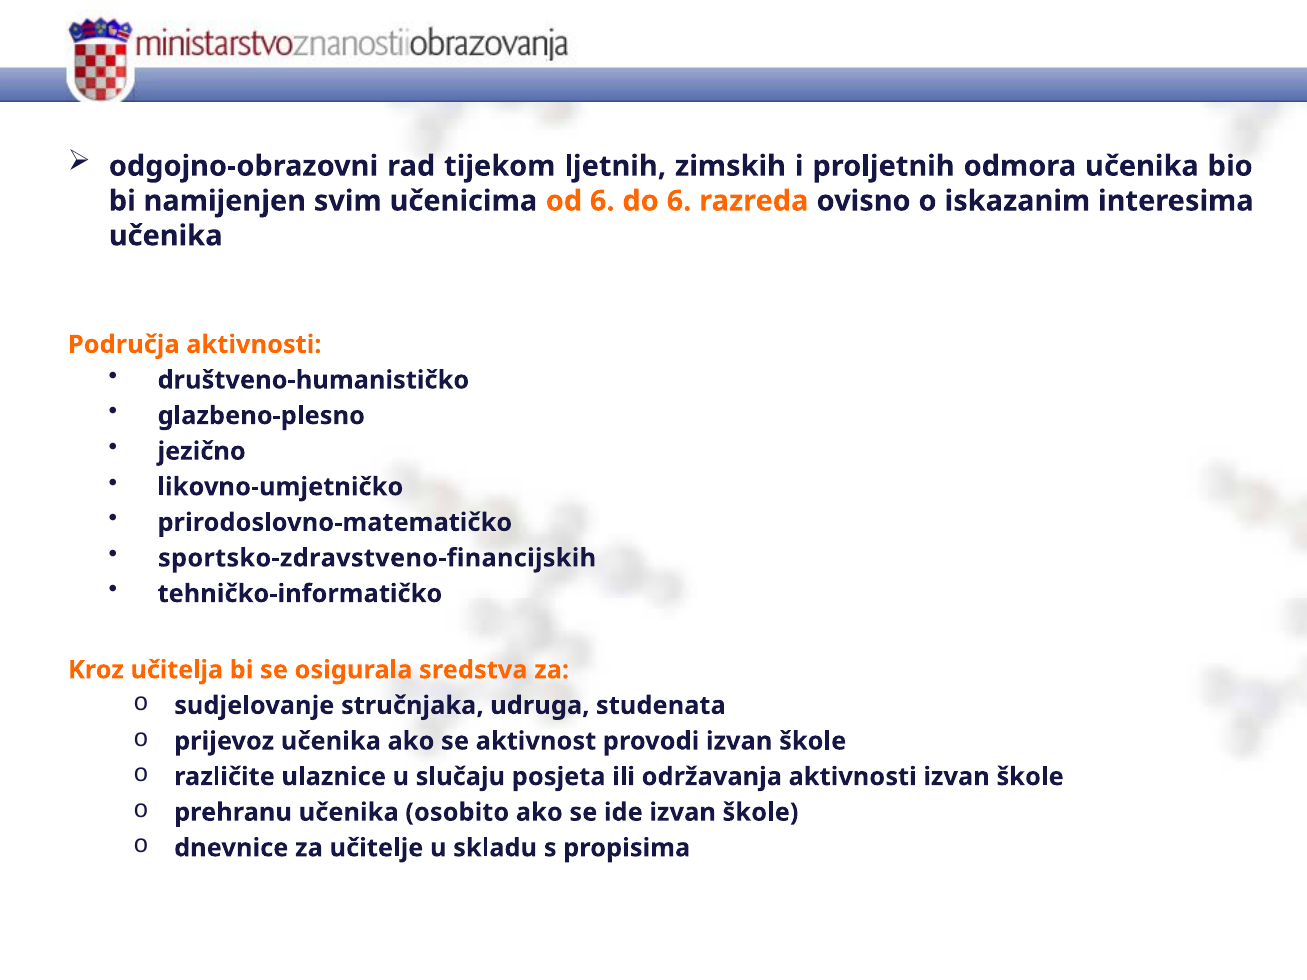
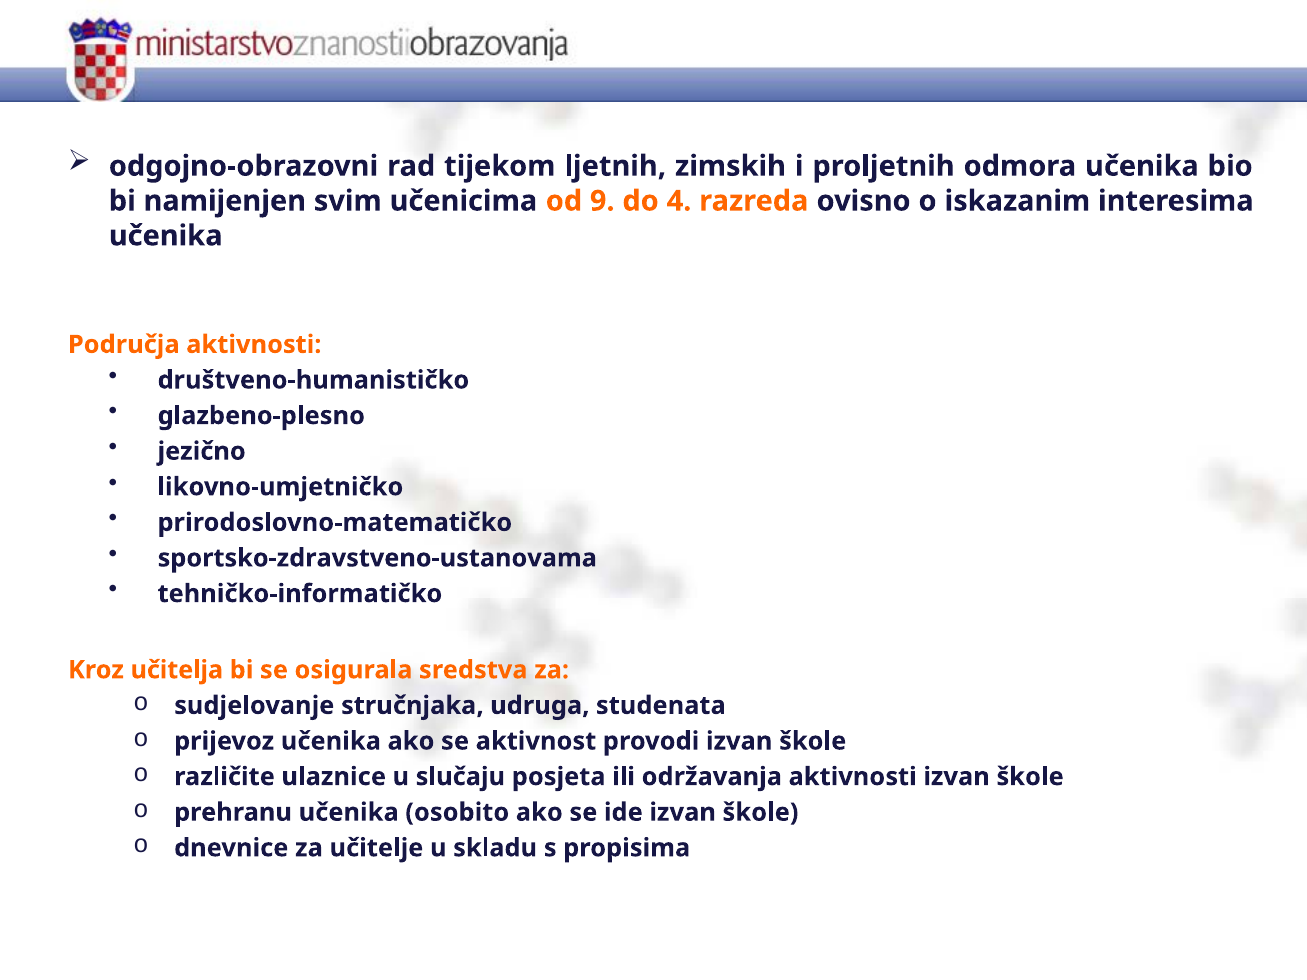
od 6: 6 -> 9
do 6: 6 -> 4
sportsko-zdravstveno-financijskih: sportsko-zdravstveno-financijskih -> sportsko-zdravstveno-ustanovama
